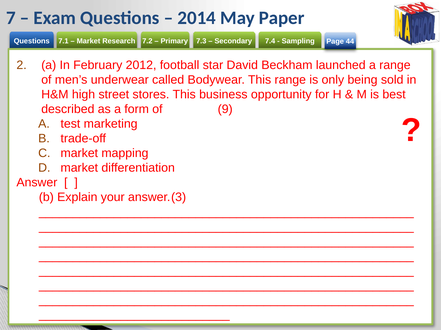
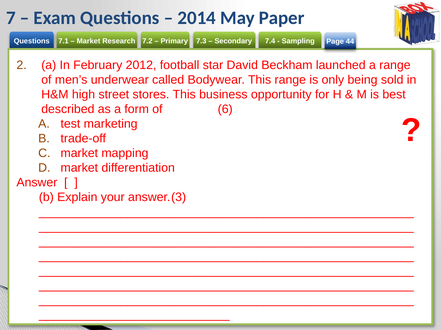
9: 9 -> 6
